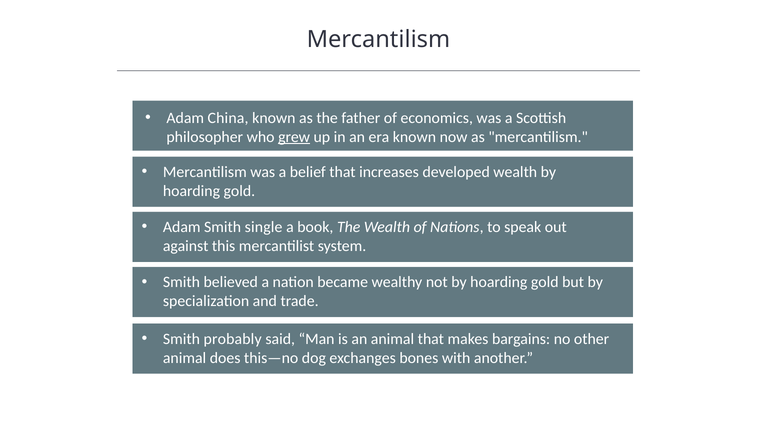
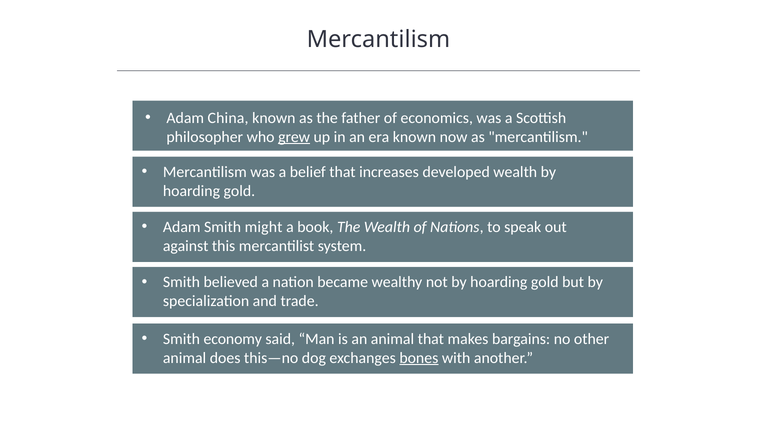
single: single -> might
probably: probably -> economy
bones underline: none -> present
